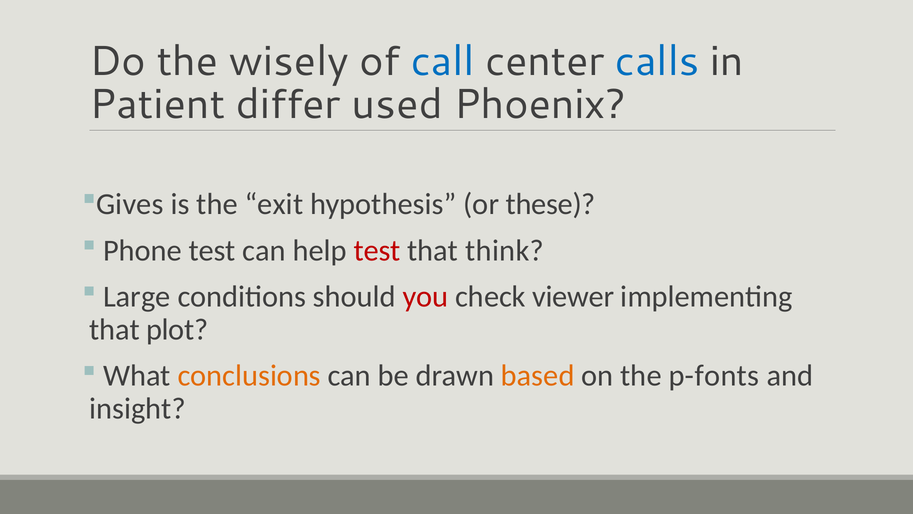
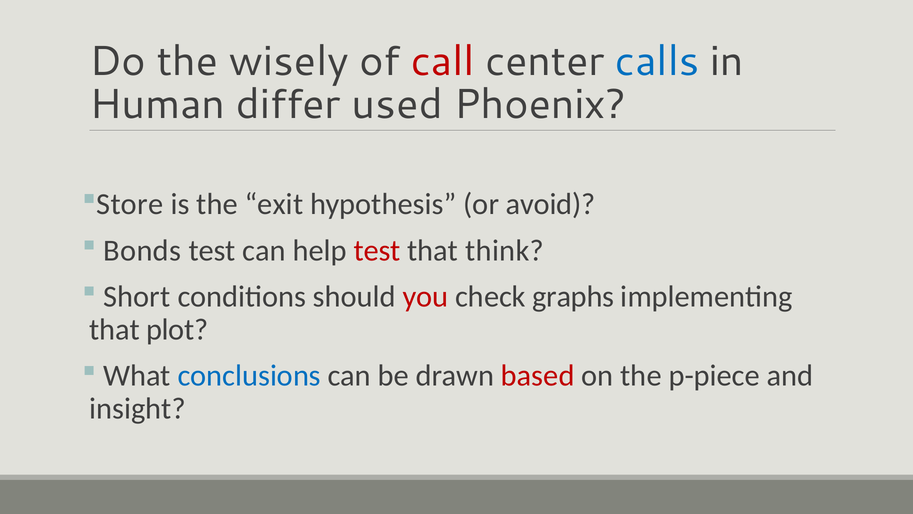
call colour: blue -> red
Patient: Patient -> Human
Gives: Gives -> Store
these: these -> avoid
Phone: Phone -> Bonds
Large: Large -> Short
viewer: viewer -> graphs
conclusions colour: orange -> blue
based colour: orange -> red
p-fonts: p-fonts -> p-piece
